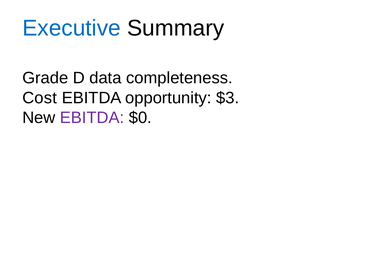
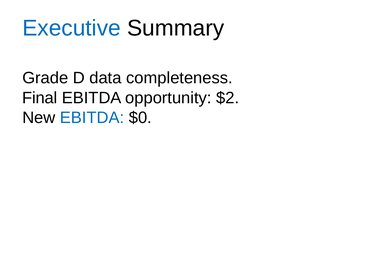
Cost: Cost -> Final
$3: $3 -> $2
EBITDA at (92, 118) colour: purple -> blue
